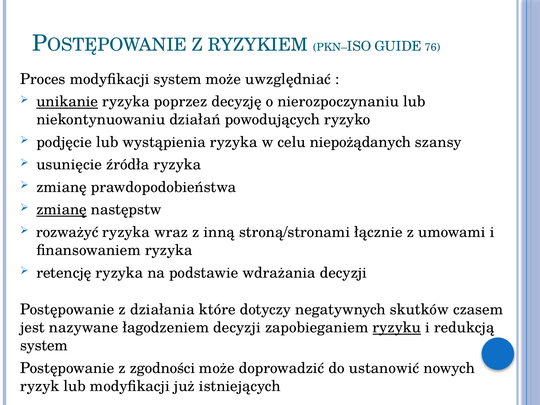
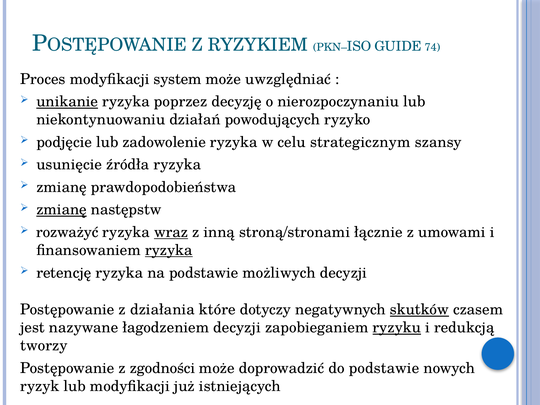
76: 76 -> 74
wystąpienia: wystąpienia -> zadowolenie
niepożądanych: niepożądanych -> strategicznym
wraz underline: none -> present
ryzyka at (169, 250) underline: none -> present
wdrażania: wdrażania -> możliwych
skutków underline: none -> present
system at (44, 346): system -> tworzy
do ustanowić: ustanowić -> podstawie
